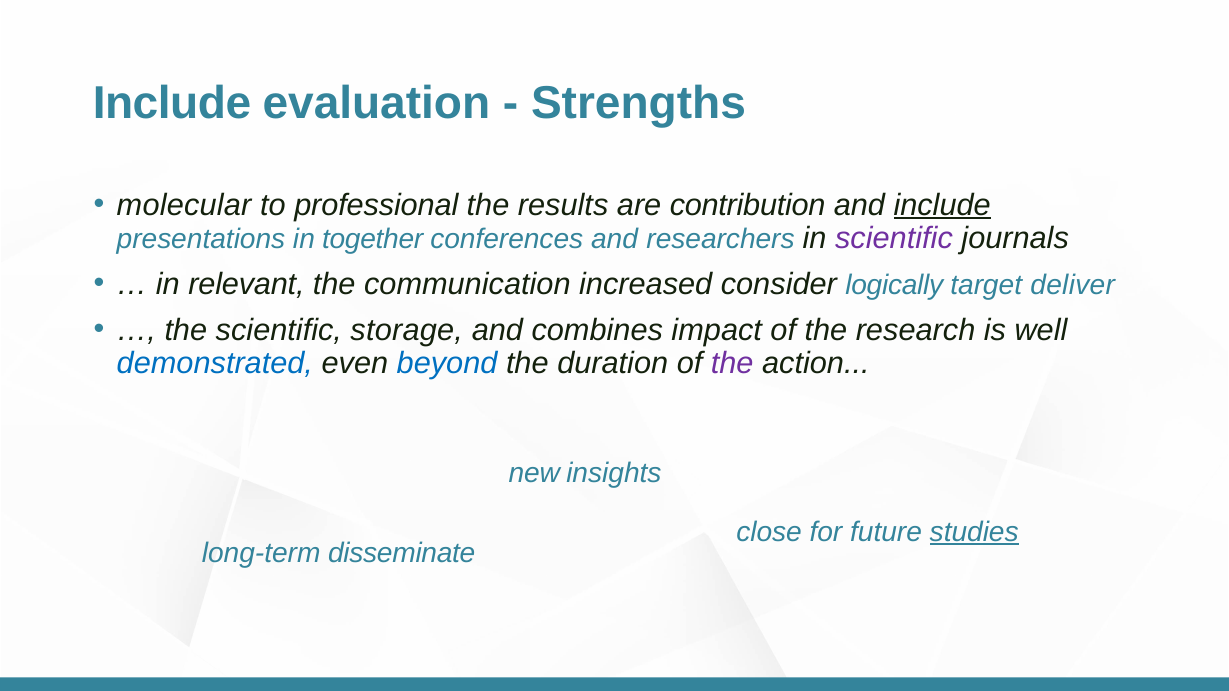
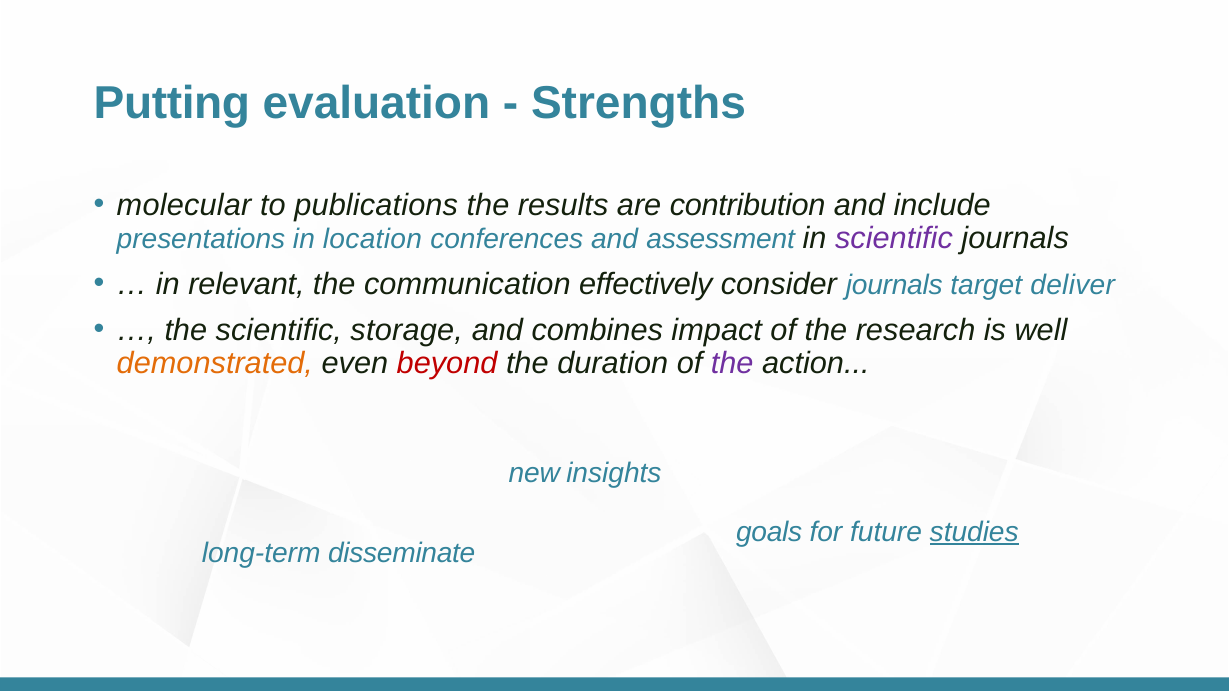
Include at (172, 103): Include -> Putting
professional: professional -> publications
include at (942, 205) underline: present -> none
together: together -> location
researchers: researchers -> assessment
increased: increased -> effectively
consider logically: logically -> journals
demonstrated colour: blue -> orange
beyond colour: blue -> red
close: close -> goals
